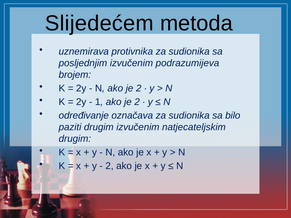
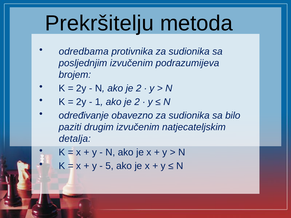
Slijedećem: Slijedećem -> Prekršitelju
uznemirava: uznemirava -> odredbama
označava: označava -> obavezno
drugim at (75, 139): drugim -> detalja
2 at (110, 166): 2 -> 5
